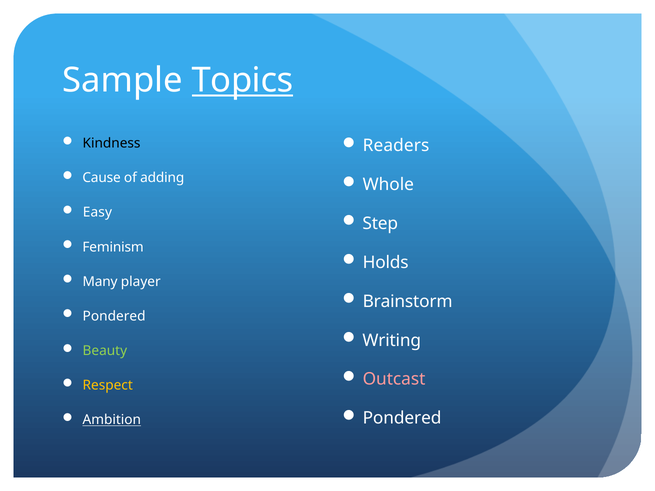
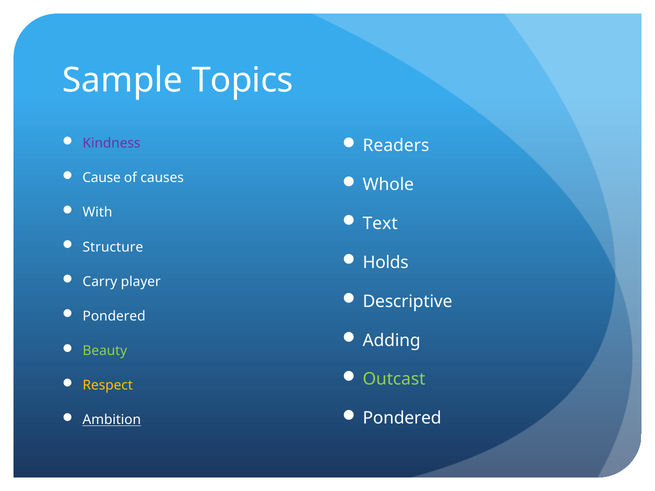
Topics underline: present -> none
Kindness colour: black -> purple
adding: adding -> causes
Easy: Easy -> With
Step: Step -> Text
Feminism: Feminism -> Structure
Many: Many -> Carry
Brainstorm: Brainstorm -> Descriptive
Writing: Writing -> Adding
Outcast colour: pink -> light green
